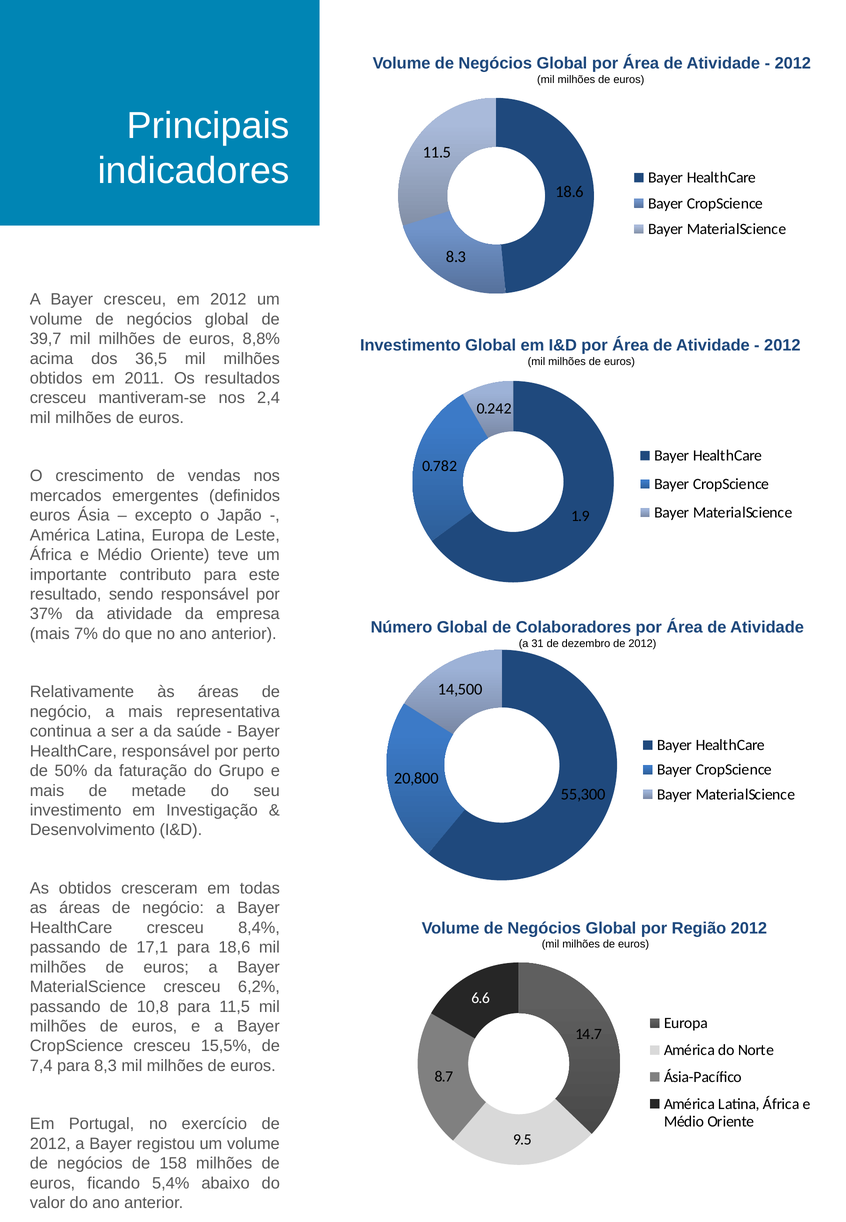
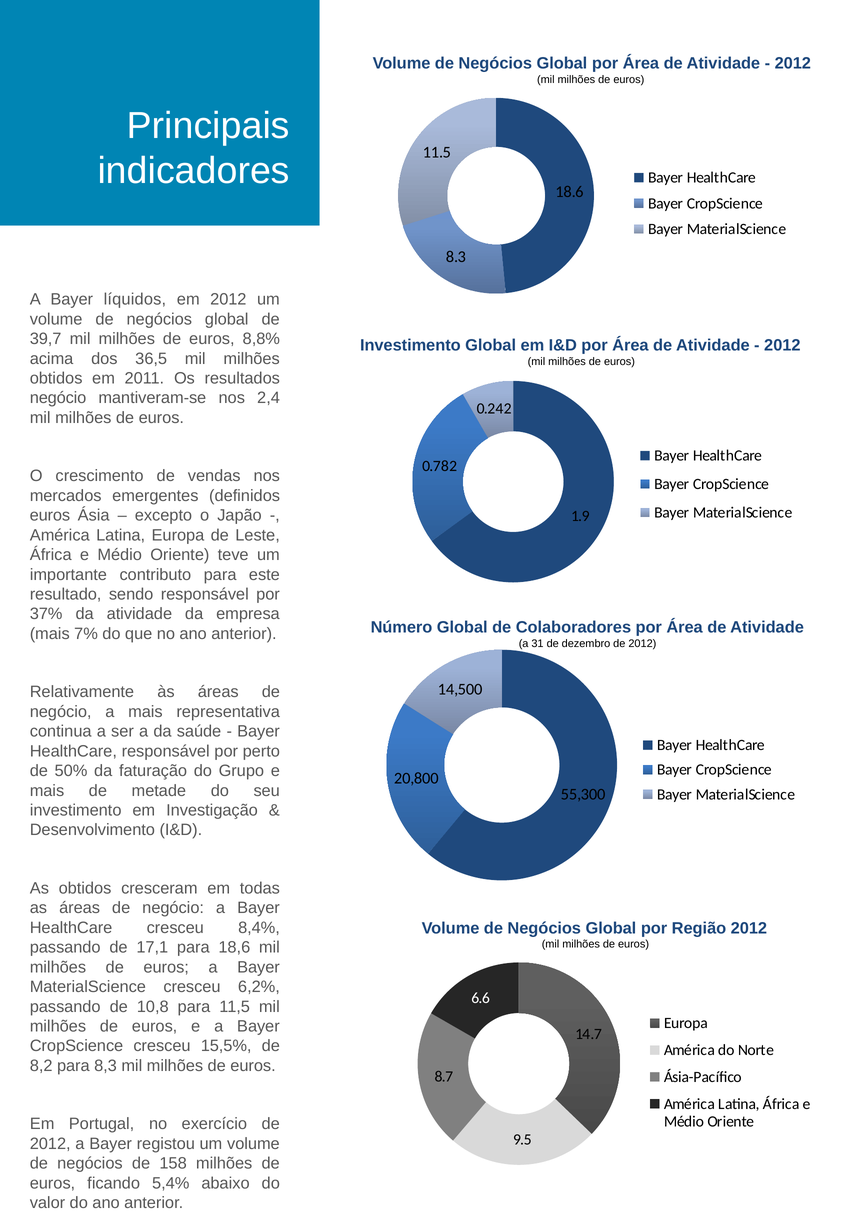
Bayer cresceu: cresceu -> líquidos
cresceu at (58, 398): cresceu -> negócio
7,4: 7,4 -> 8,2
